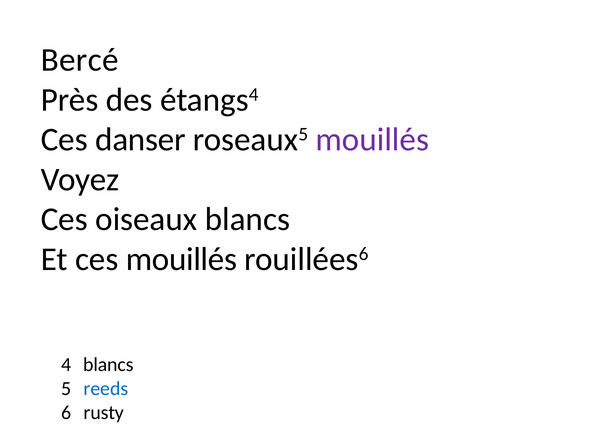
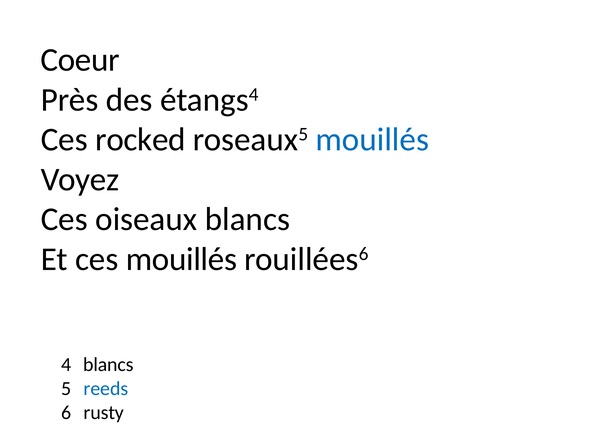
Bercé: Bercé -> Coeur
danser: danser -> rocked
mouillés at (372, 140) colour: purple -> blue
